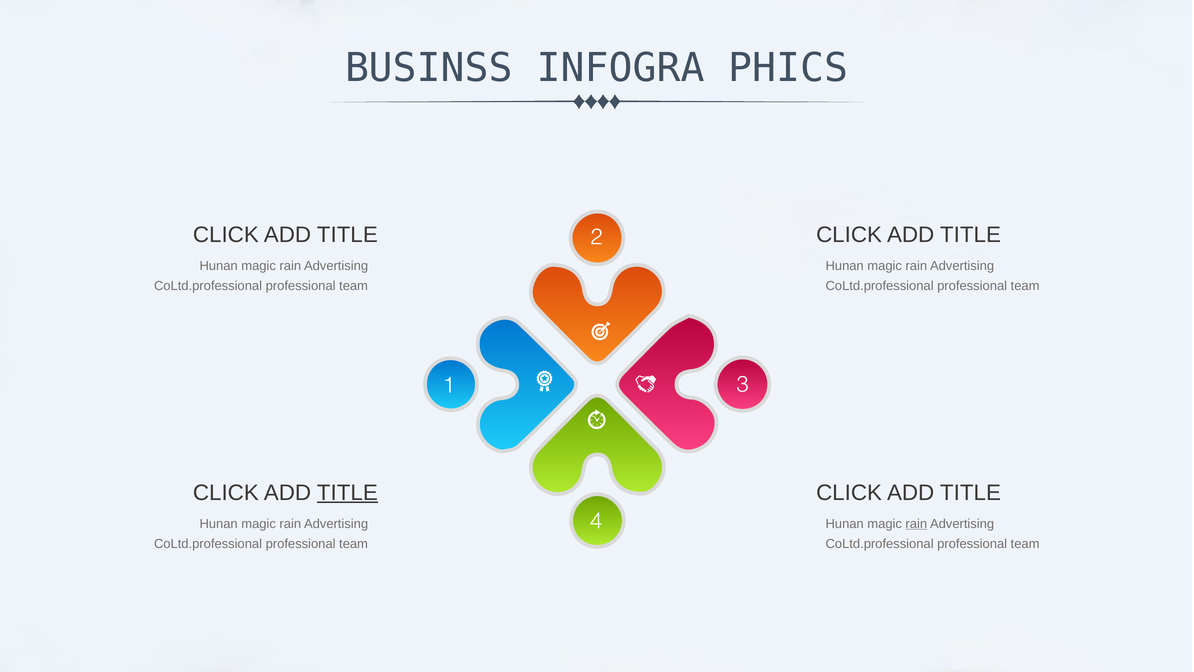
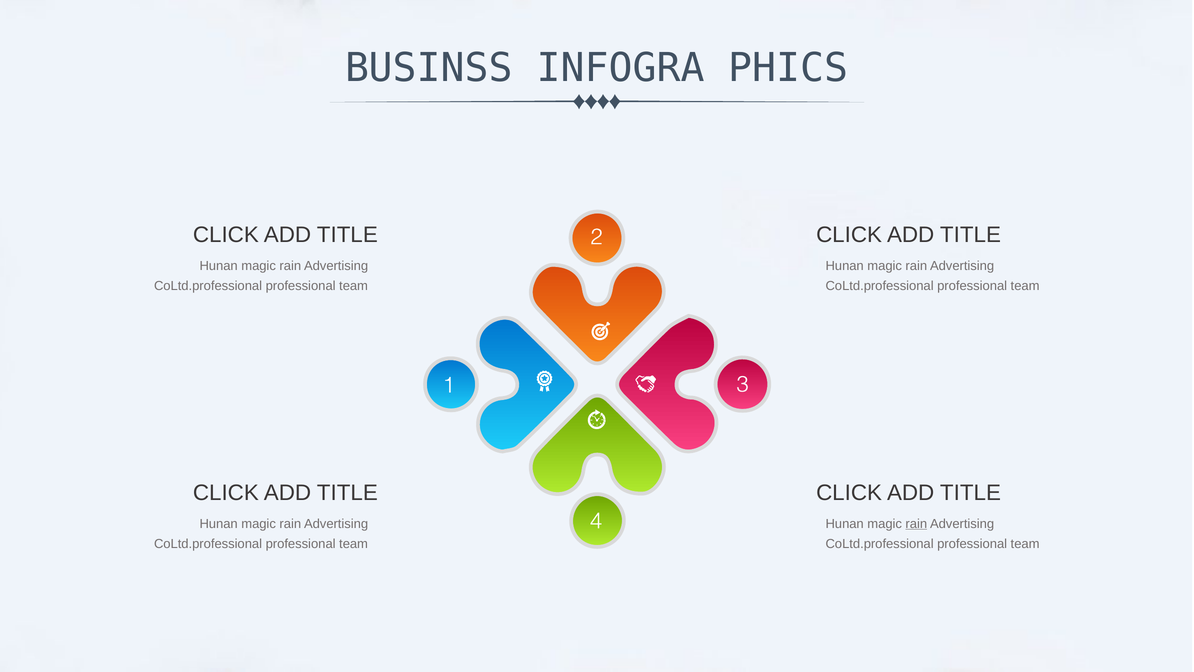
TITLE at (347, 493) underline: present -> none
